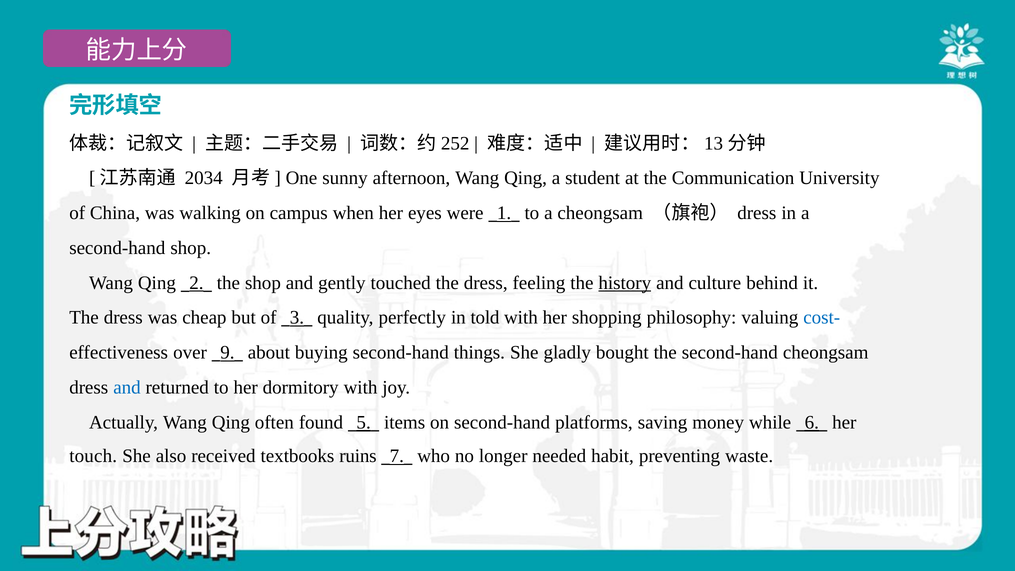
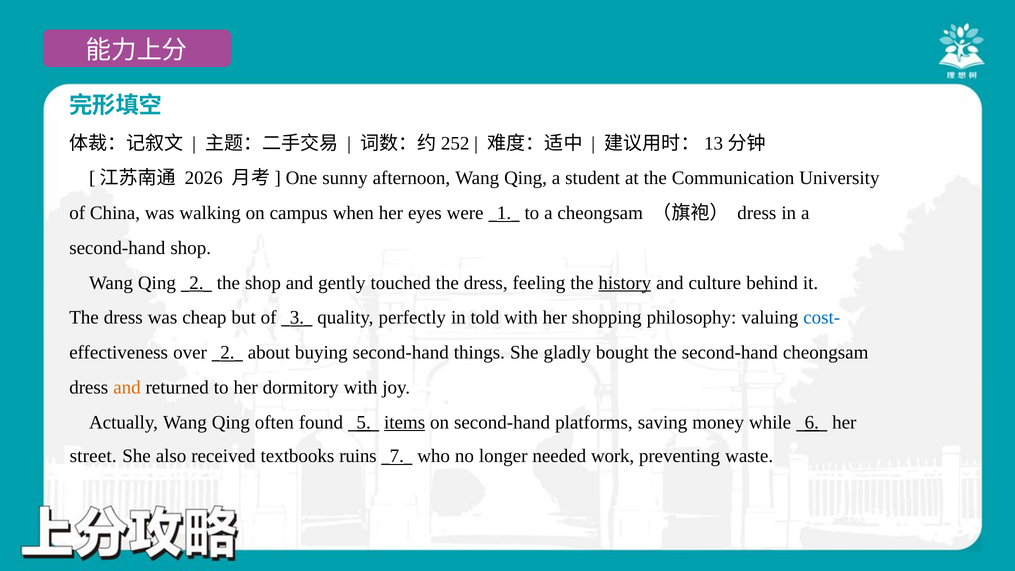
2034: 2034 -> 2026
9 at (227, 353): 9 -> 2
and at (127, 387) colour: blue -> orange
items underline: none -> present
touch: touch -> street
habit: habit -> work
